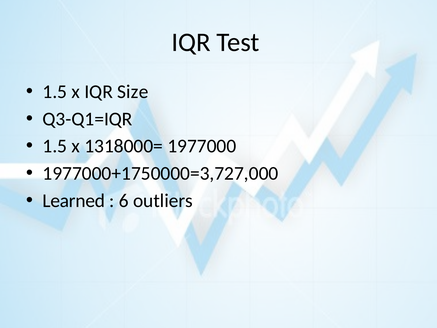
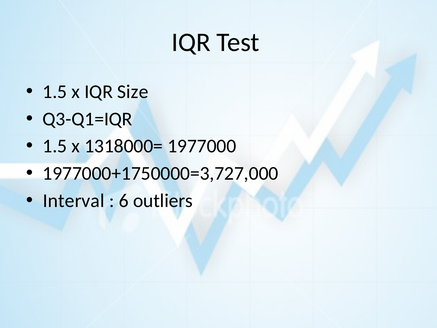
Learned: Learned -> Interval
